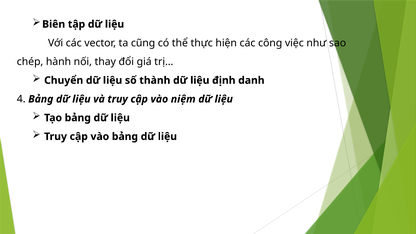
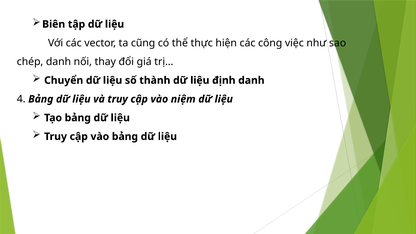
chép hành: hành -> danh
